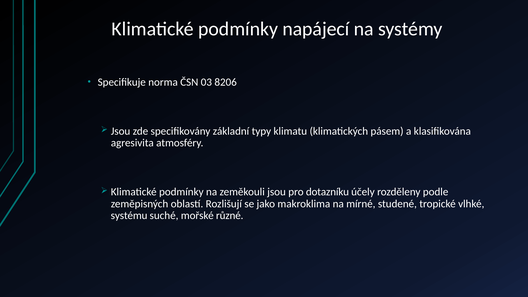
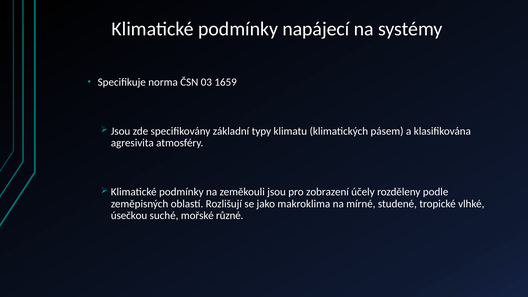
8206: 8206 -> 1659
dotazníku: dotazníku -> zobrazení
systému: systému -> úsečkou
